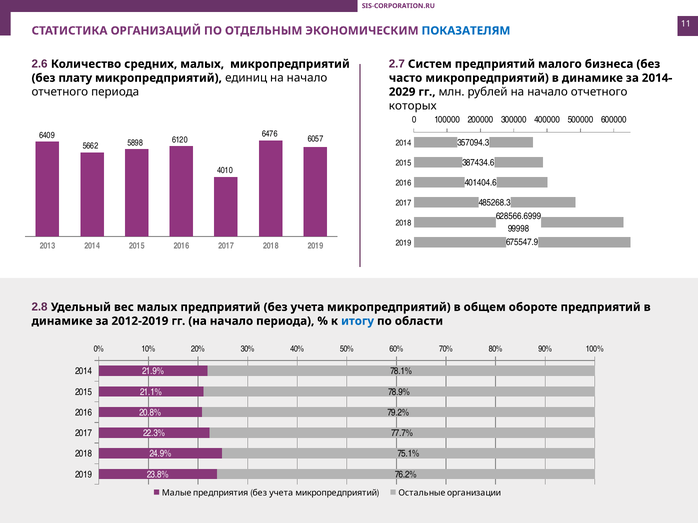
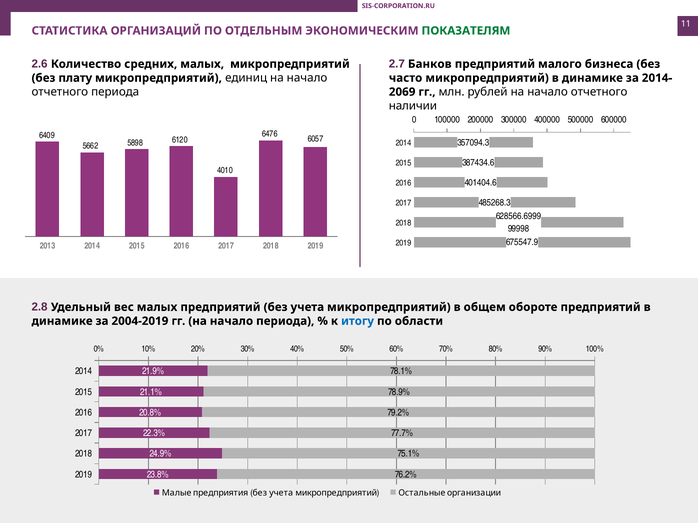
ПОКАЗАТЕЛЯМ colour: blue -> green
Систем: Систем -> Банков
2029: 2029 -> 2069
которых: которых -> наличии
2012-2019: 2012-2019 -> 2004-2019
